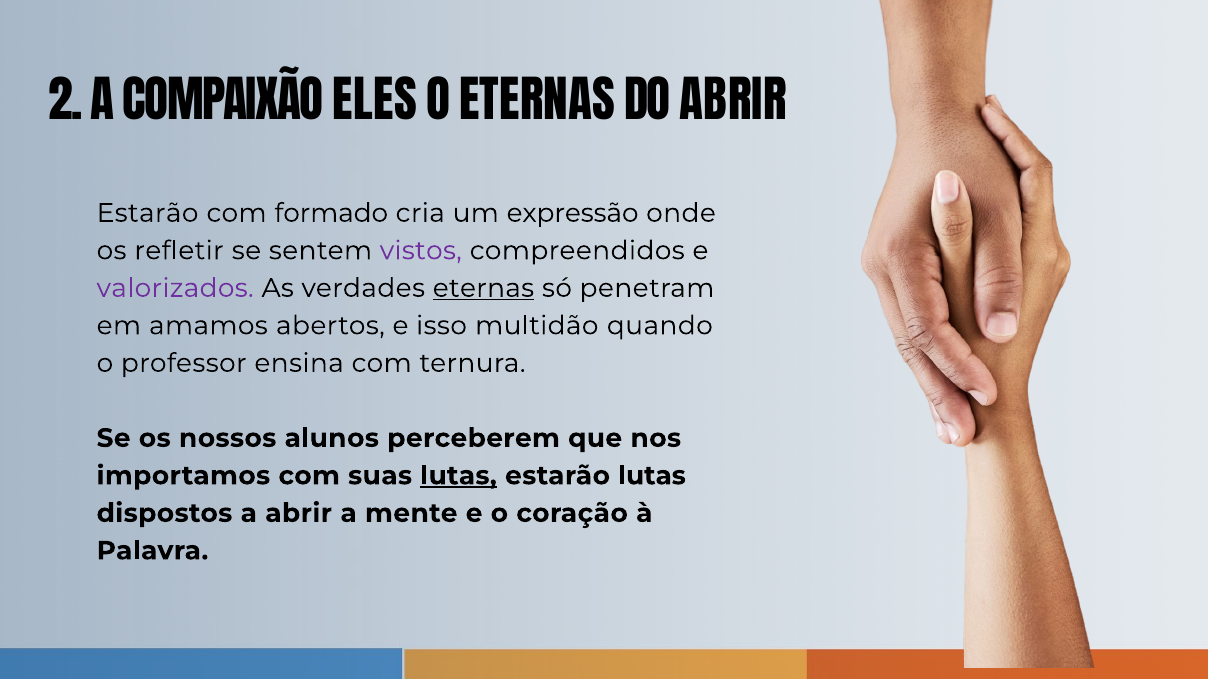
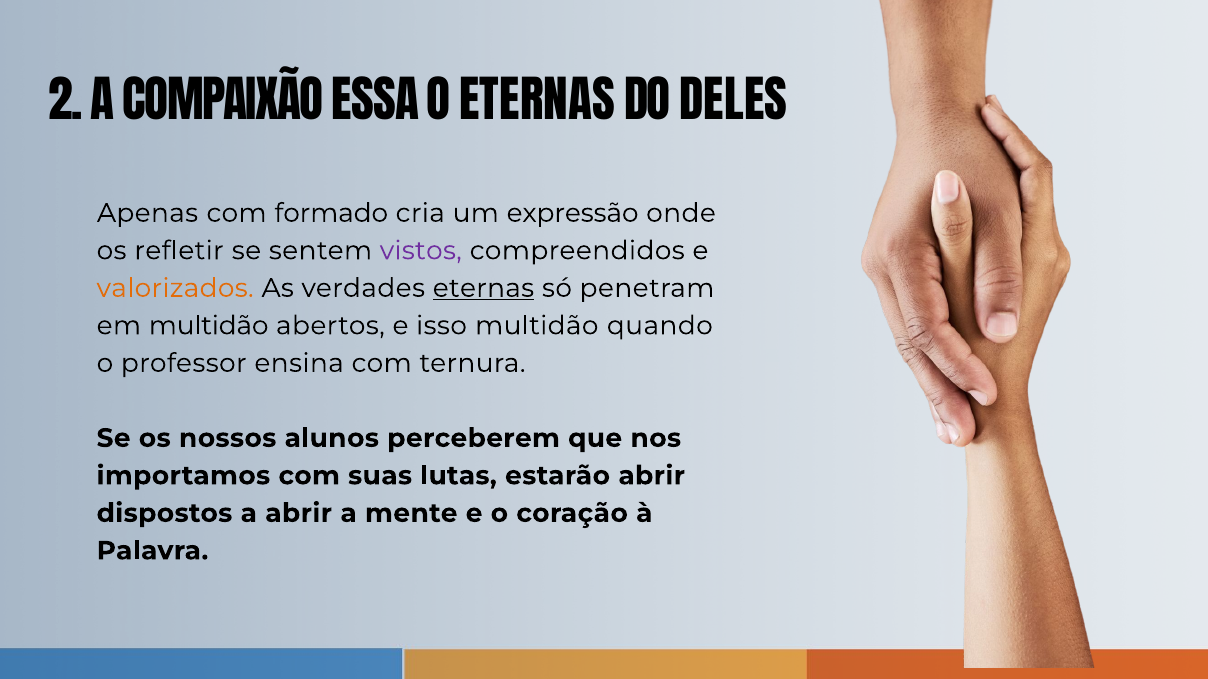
ELES: ELES -> ESSA
DO ABRIR: ABRIR -> DELES
Estarão at (148, 213): Estarão -> Apenas
valorizados colour: purple -> orange
em amamos: amamos -> multidão
lutas at (459, 476) underline: present -> none
estarão lutas: lutas -> abrir
